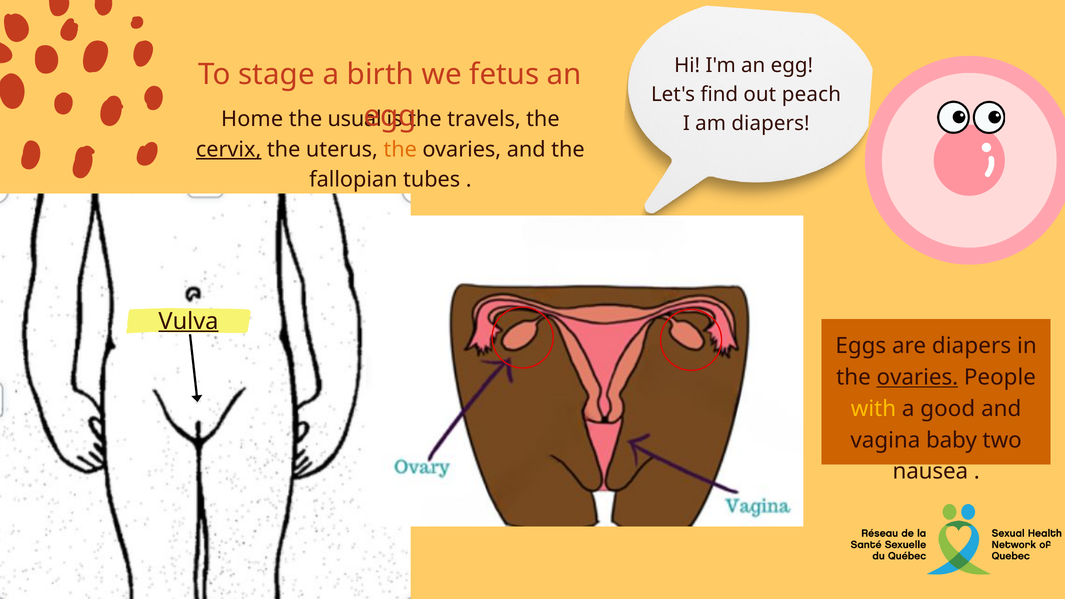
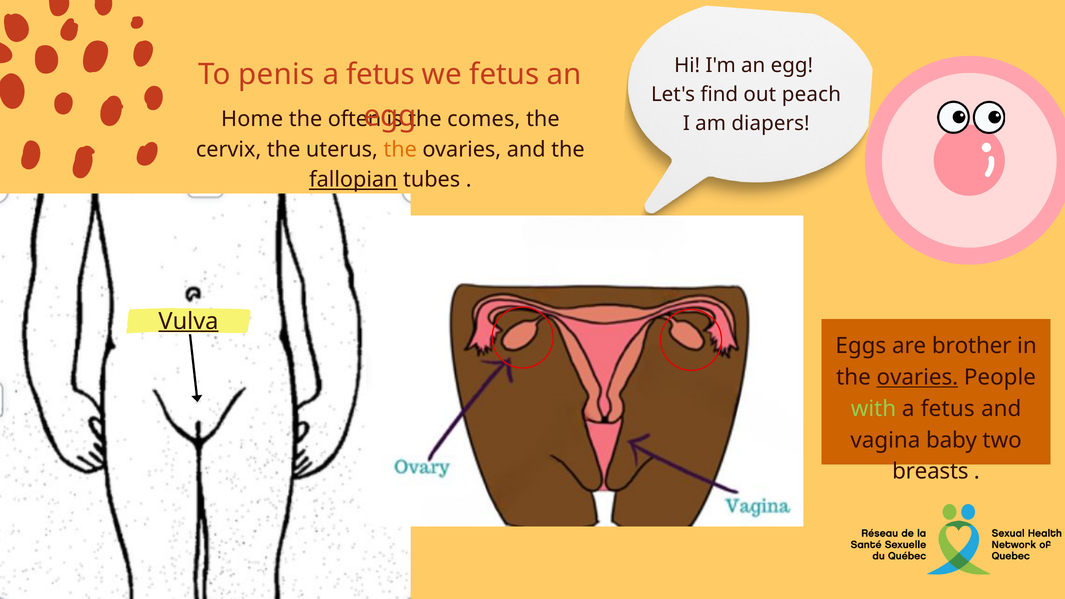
stage: stage -> penis
birth at (380, 75): birth -> fetus
usual: usual -> often
travels: travels -> comes
cervix underline: present -> none
fallopian underline: none -> present
are diapers: diapers -> brother
with colour: yellow -> light green
good at (948, 409): good -> fetus
nausea: nausea -> breasts
